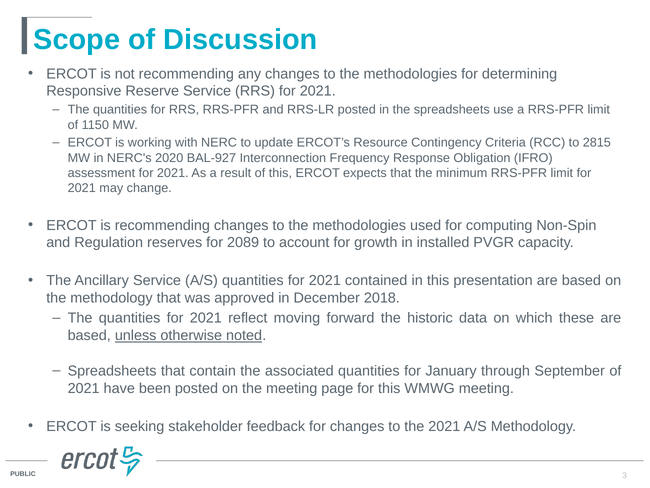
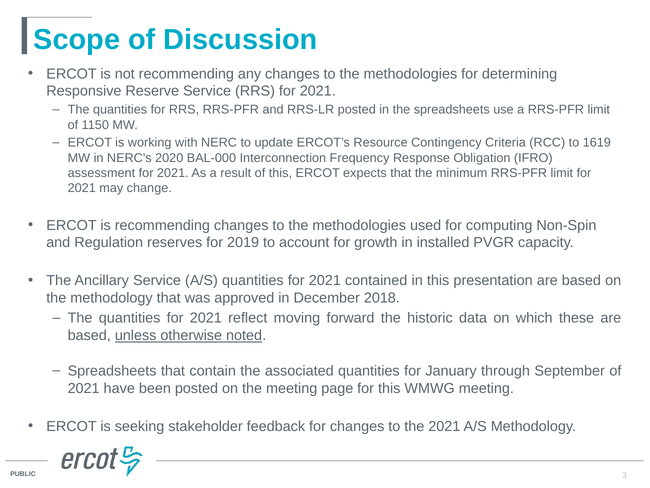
2815: 2815 -> 1619
BAL-927: BAL-927 -> BAL-000
2089: 2089 -> 2019
